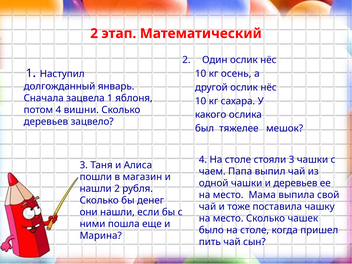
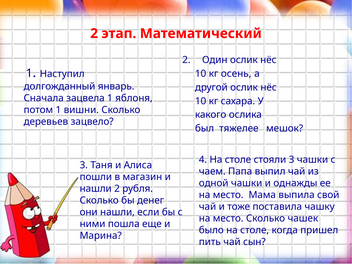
потом 4: 4 -> 1
и деревьев: деревьев -> однажды
